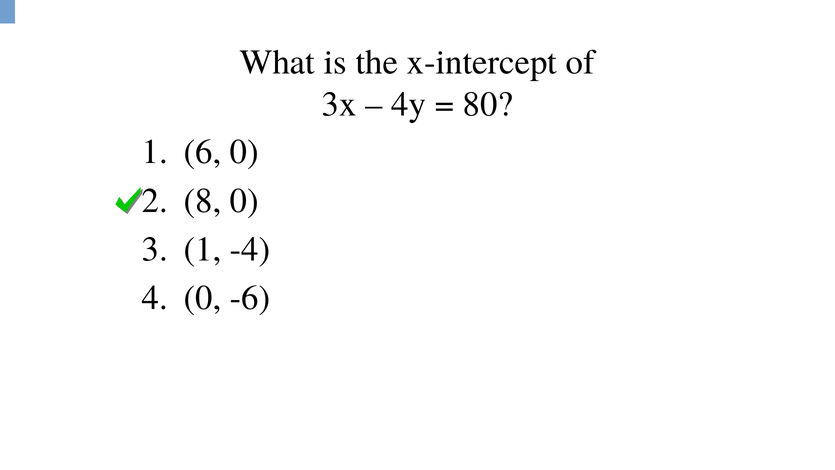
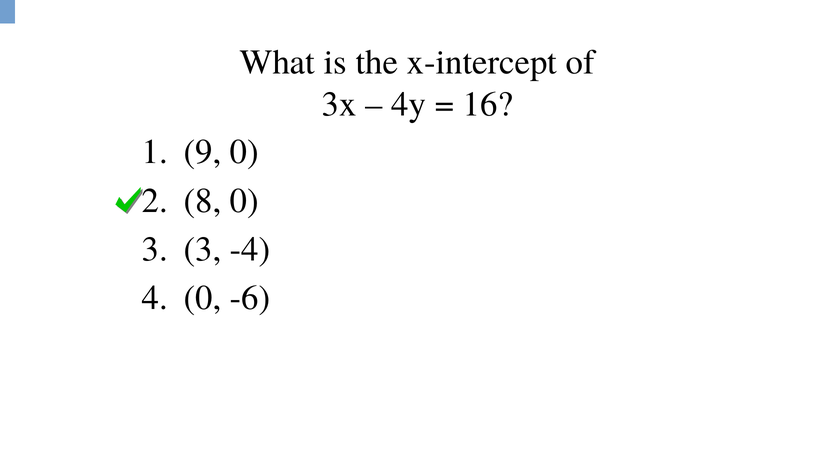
80: 80 -> 16
6: 6 -> 9
3 1: 1 -> 3
